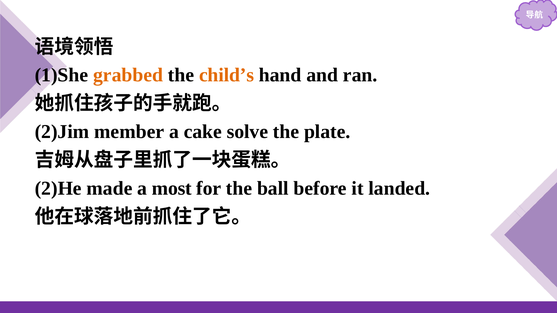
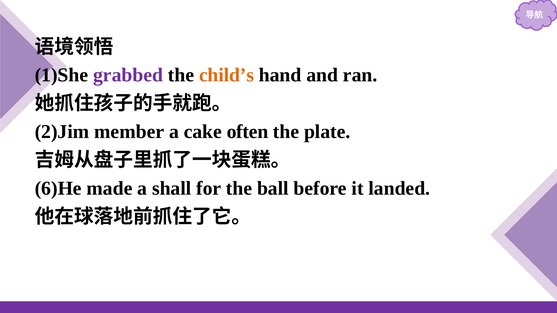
grabbed colour: orange -> purple
solve: solve -> often
2)He: 2)He -> 6)He
most: most -> shall
